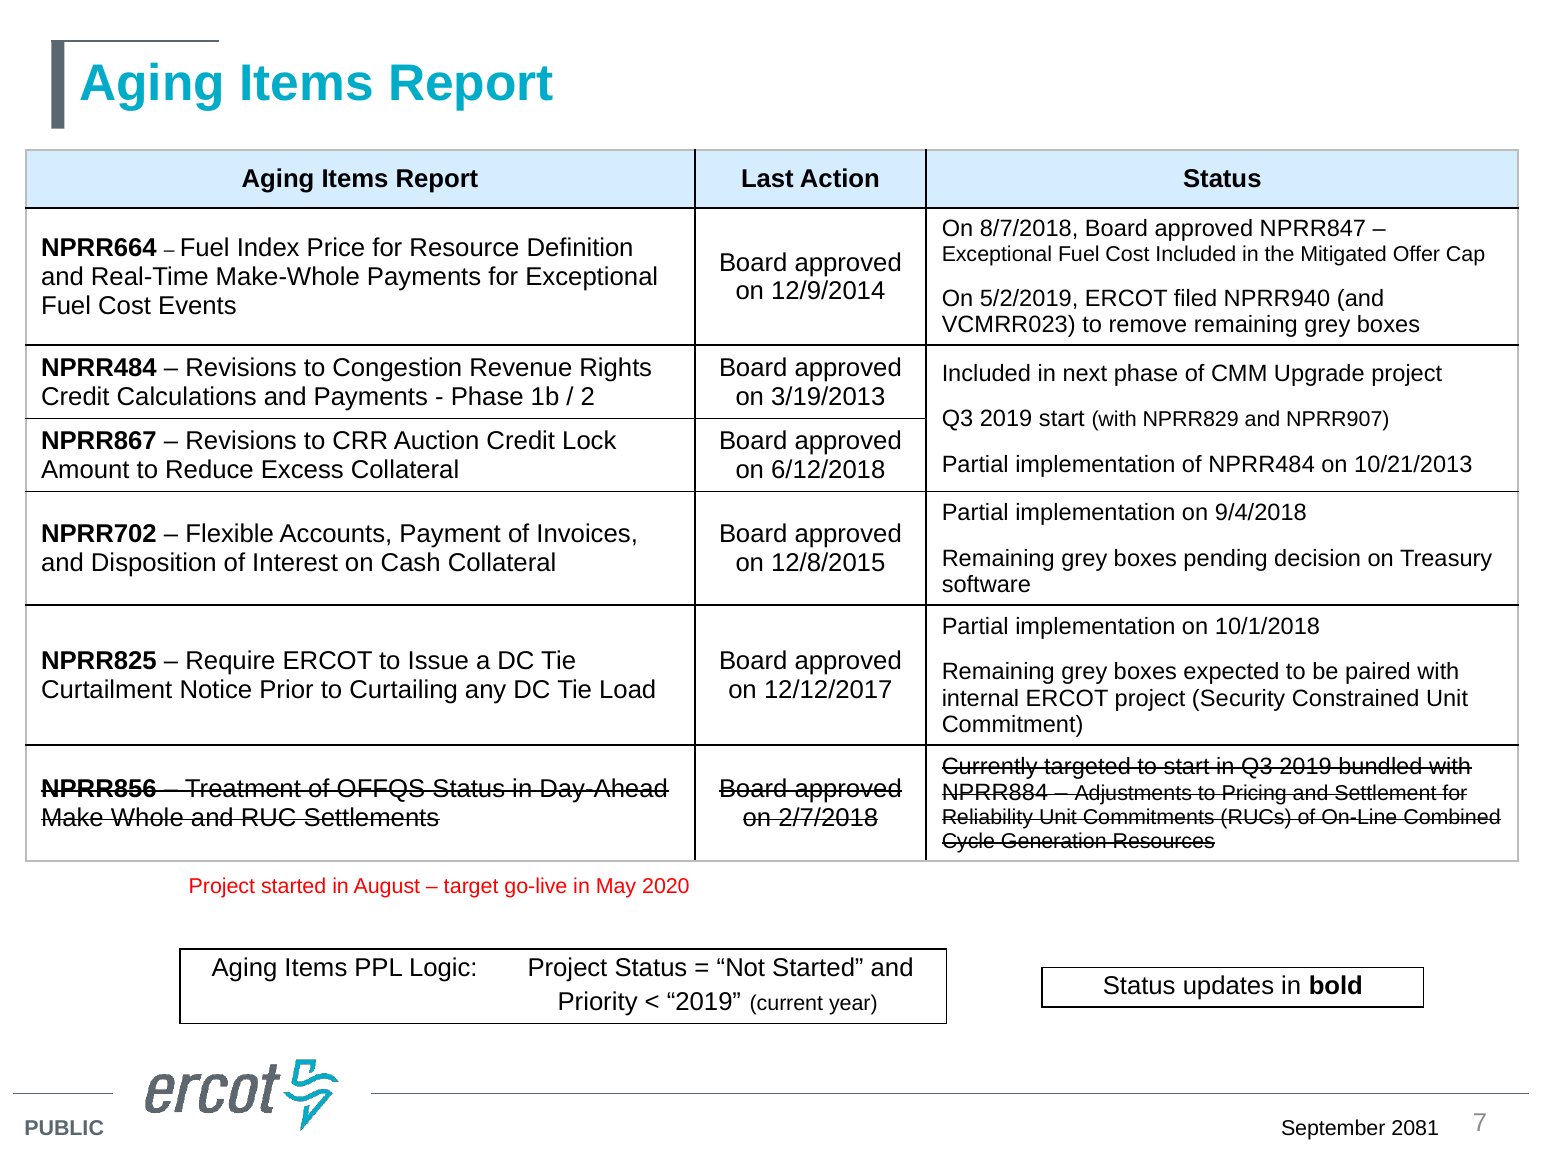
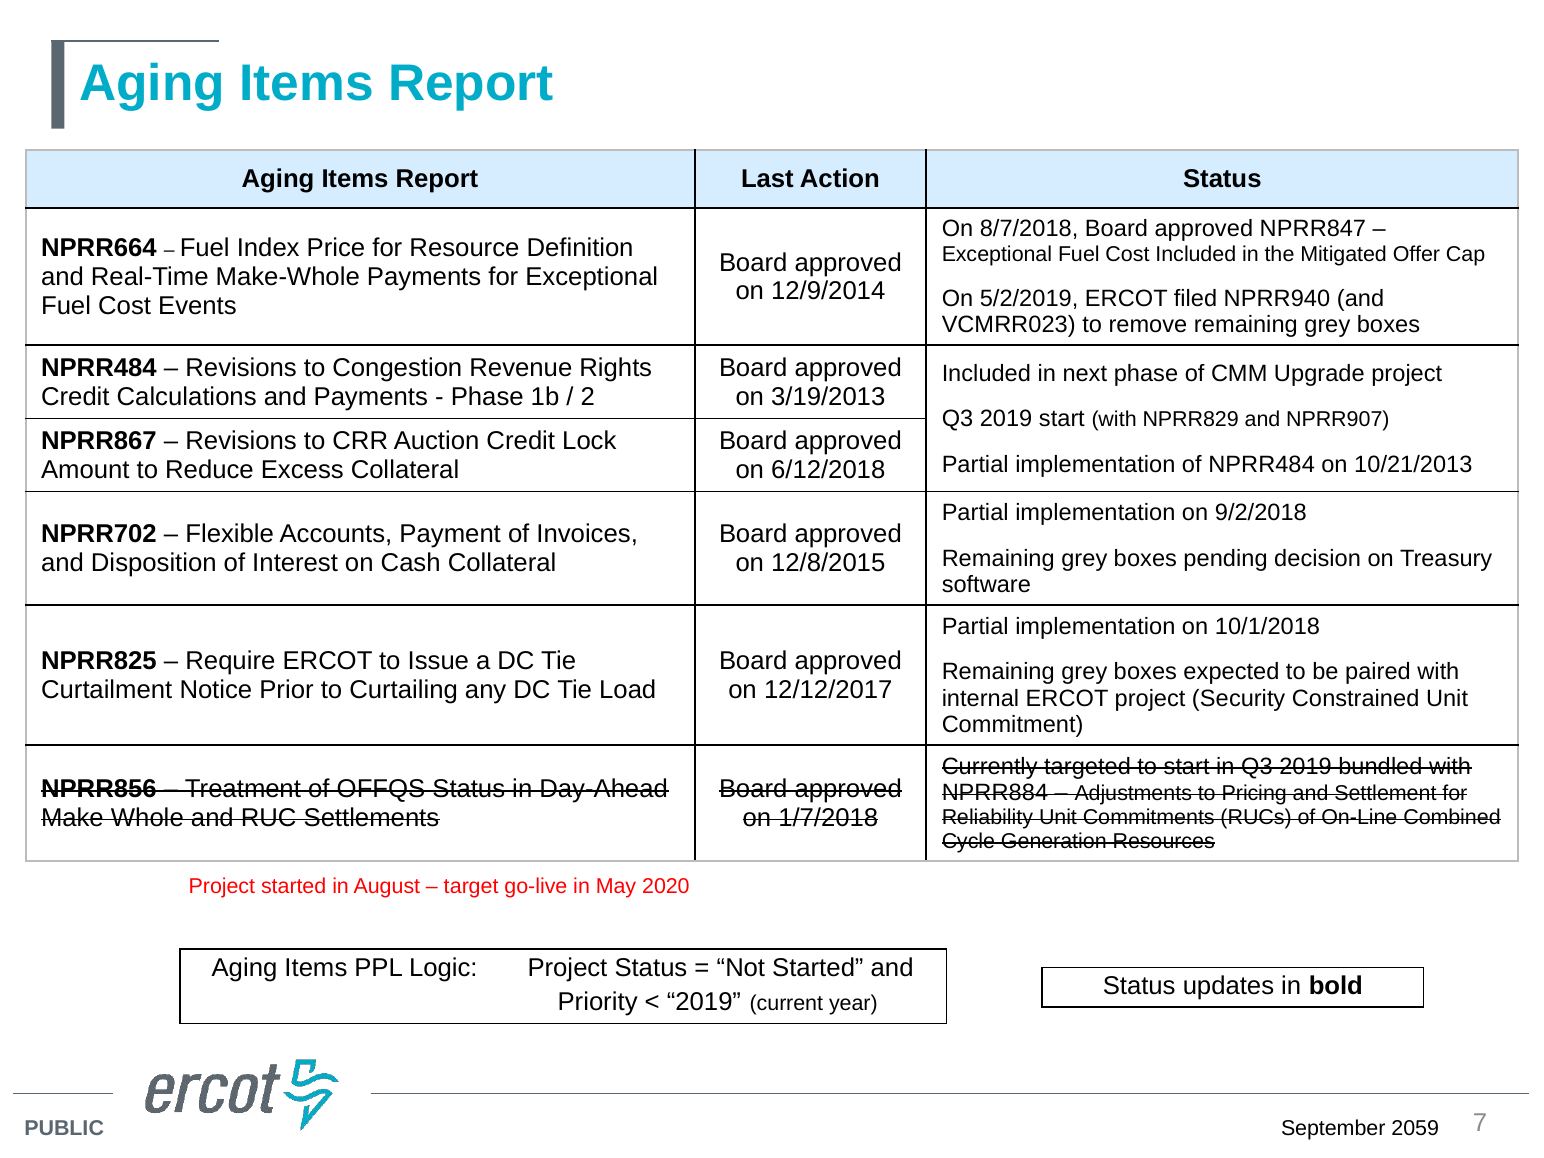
9/4/2018: 9/4/2018 -> 9/2/2018
2/7/2018: 2/7/2018 -> 1/7/2018
2081: 2081 -> 2059
